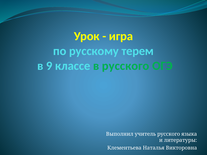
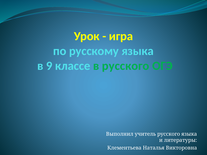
русскому терем: терем -> языка
